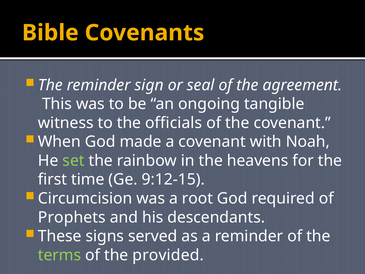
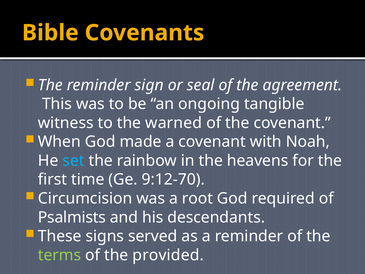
officials: officials -> warned
set colour: light green -> light blue
9:12-15: 9:12-15 -> 9:12-70
Prophets: Prophets -> Psalmists
